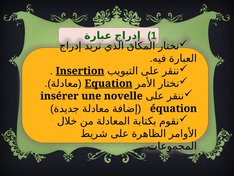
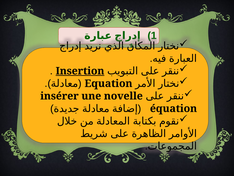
Equation underline: present -> none
